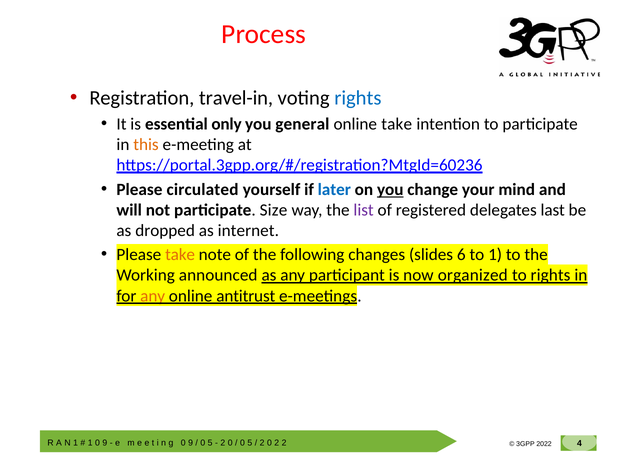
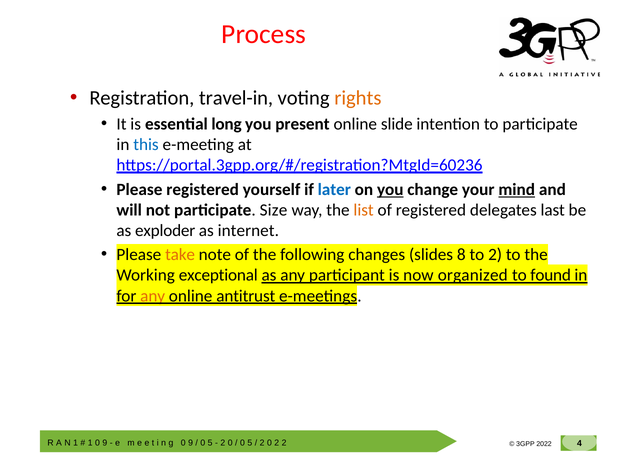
rights at (358, 98) colour: blue -> orange
only: only -> long
general: general -> present
online take: take -> slide
this colour: orange -> blue
Please circulated: circulated -> registered
mind underline: none -> present
list colour: purple -> orange
dropped: dropped -> exploder
6: 6 -> 8
to 1: 1 -> 2
announced: announced -> exceptional
to rights: rights -> found
